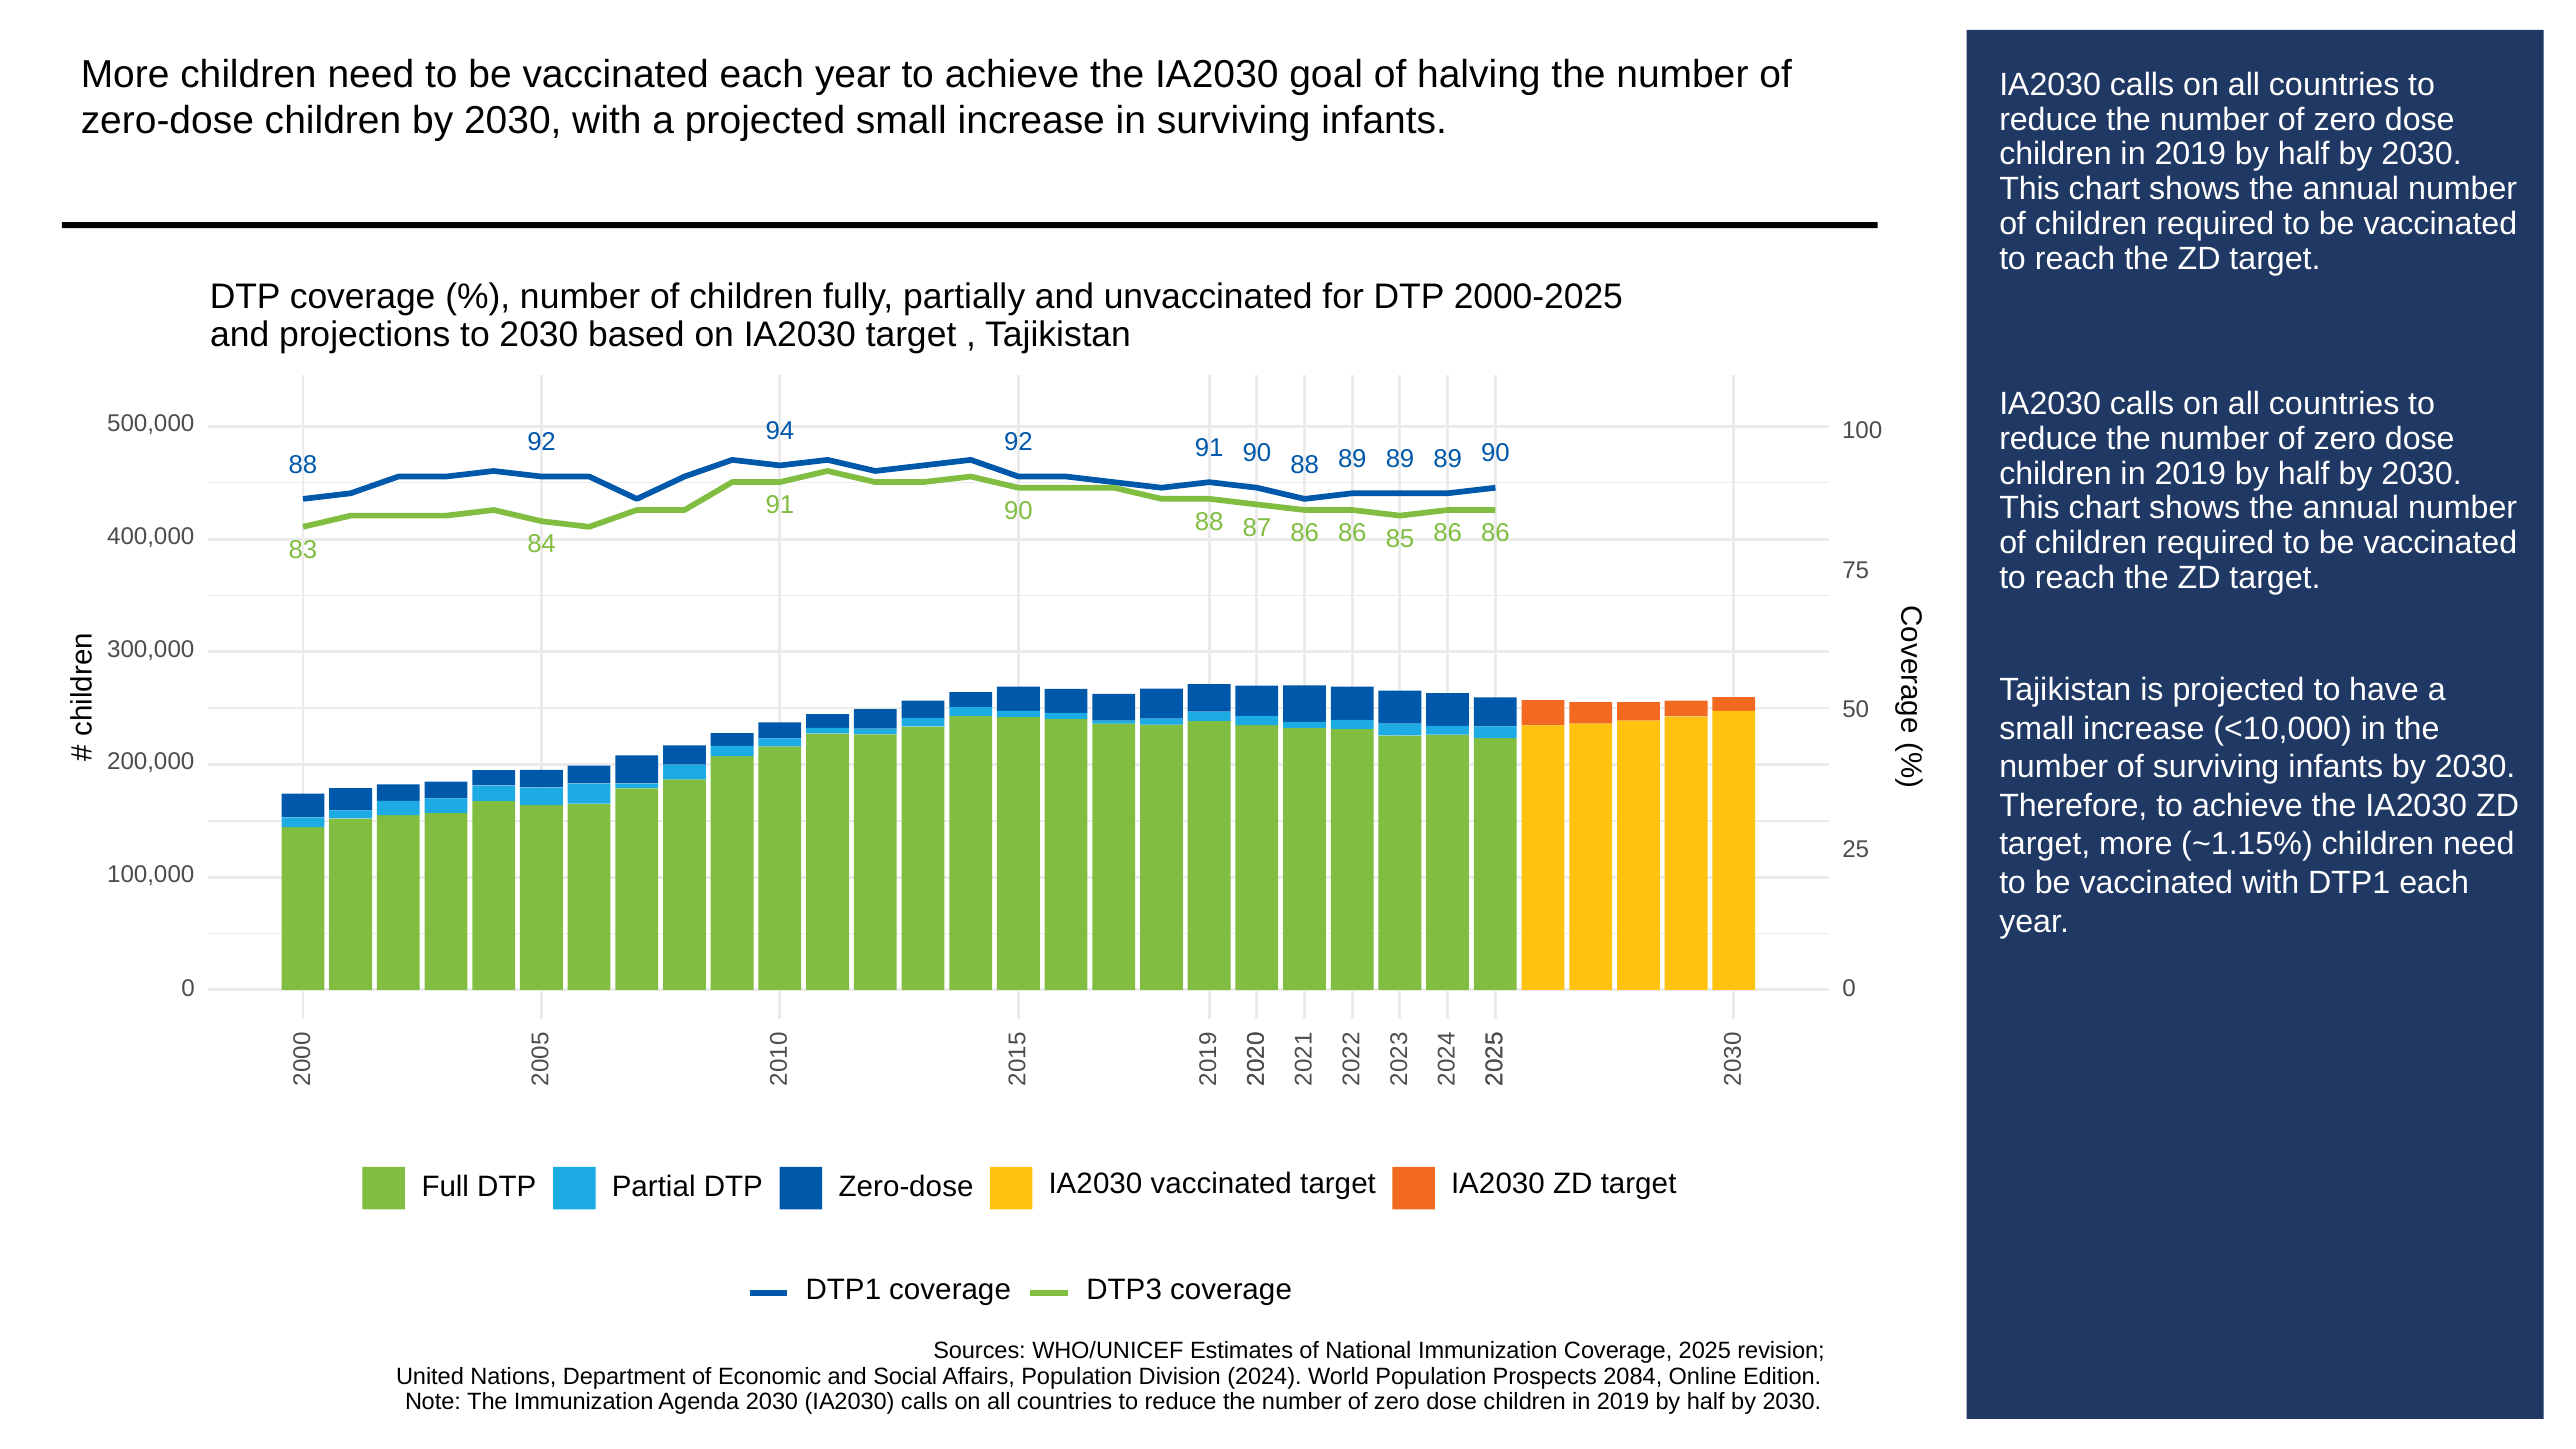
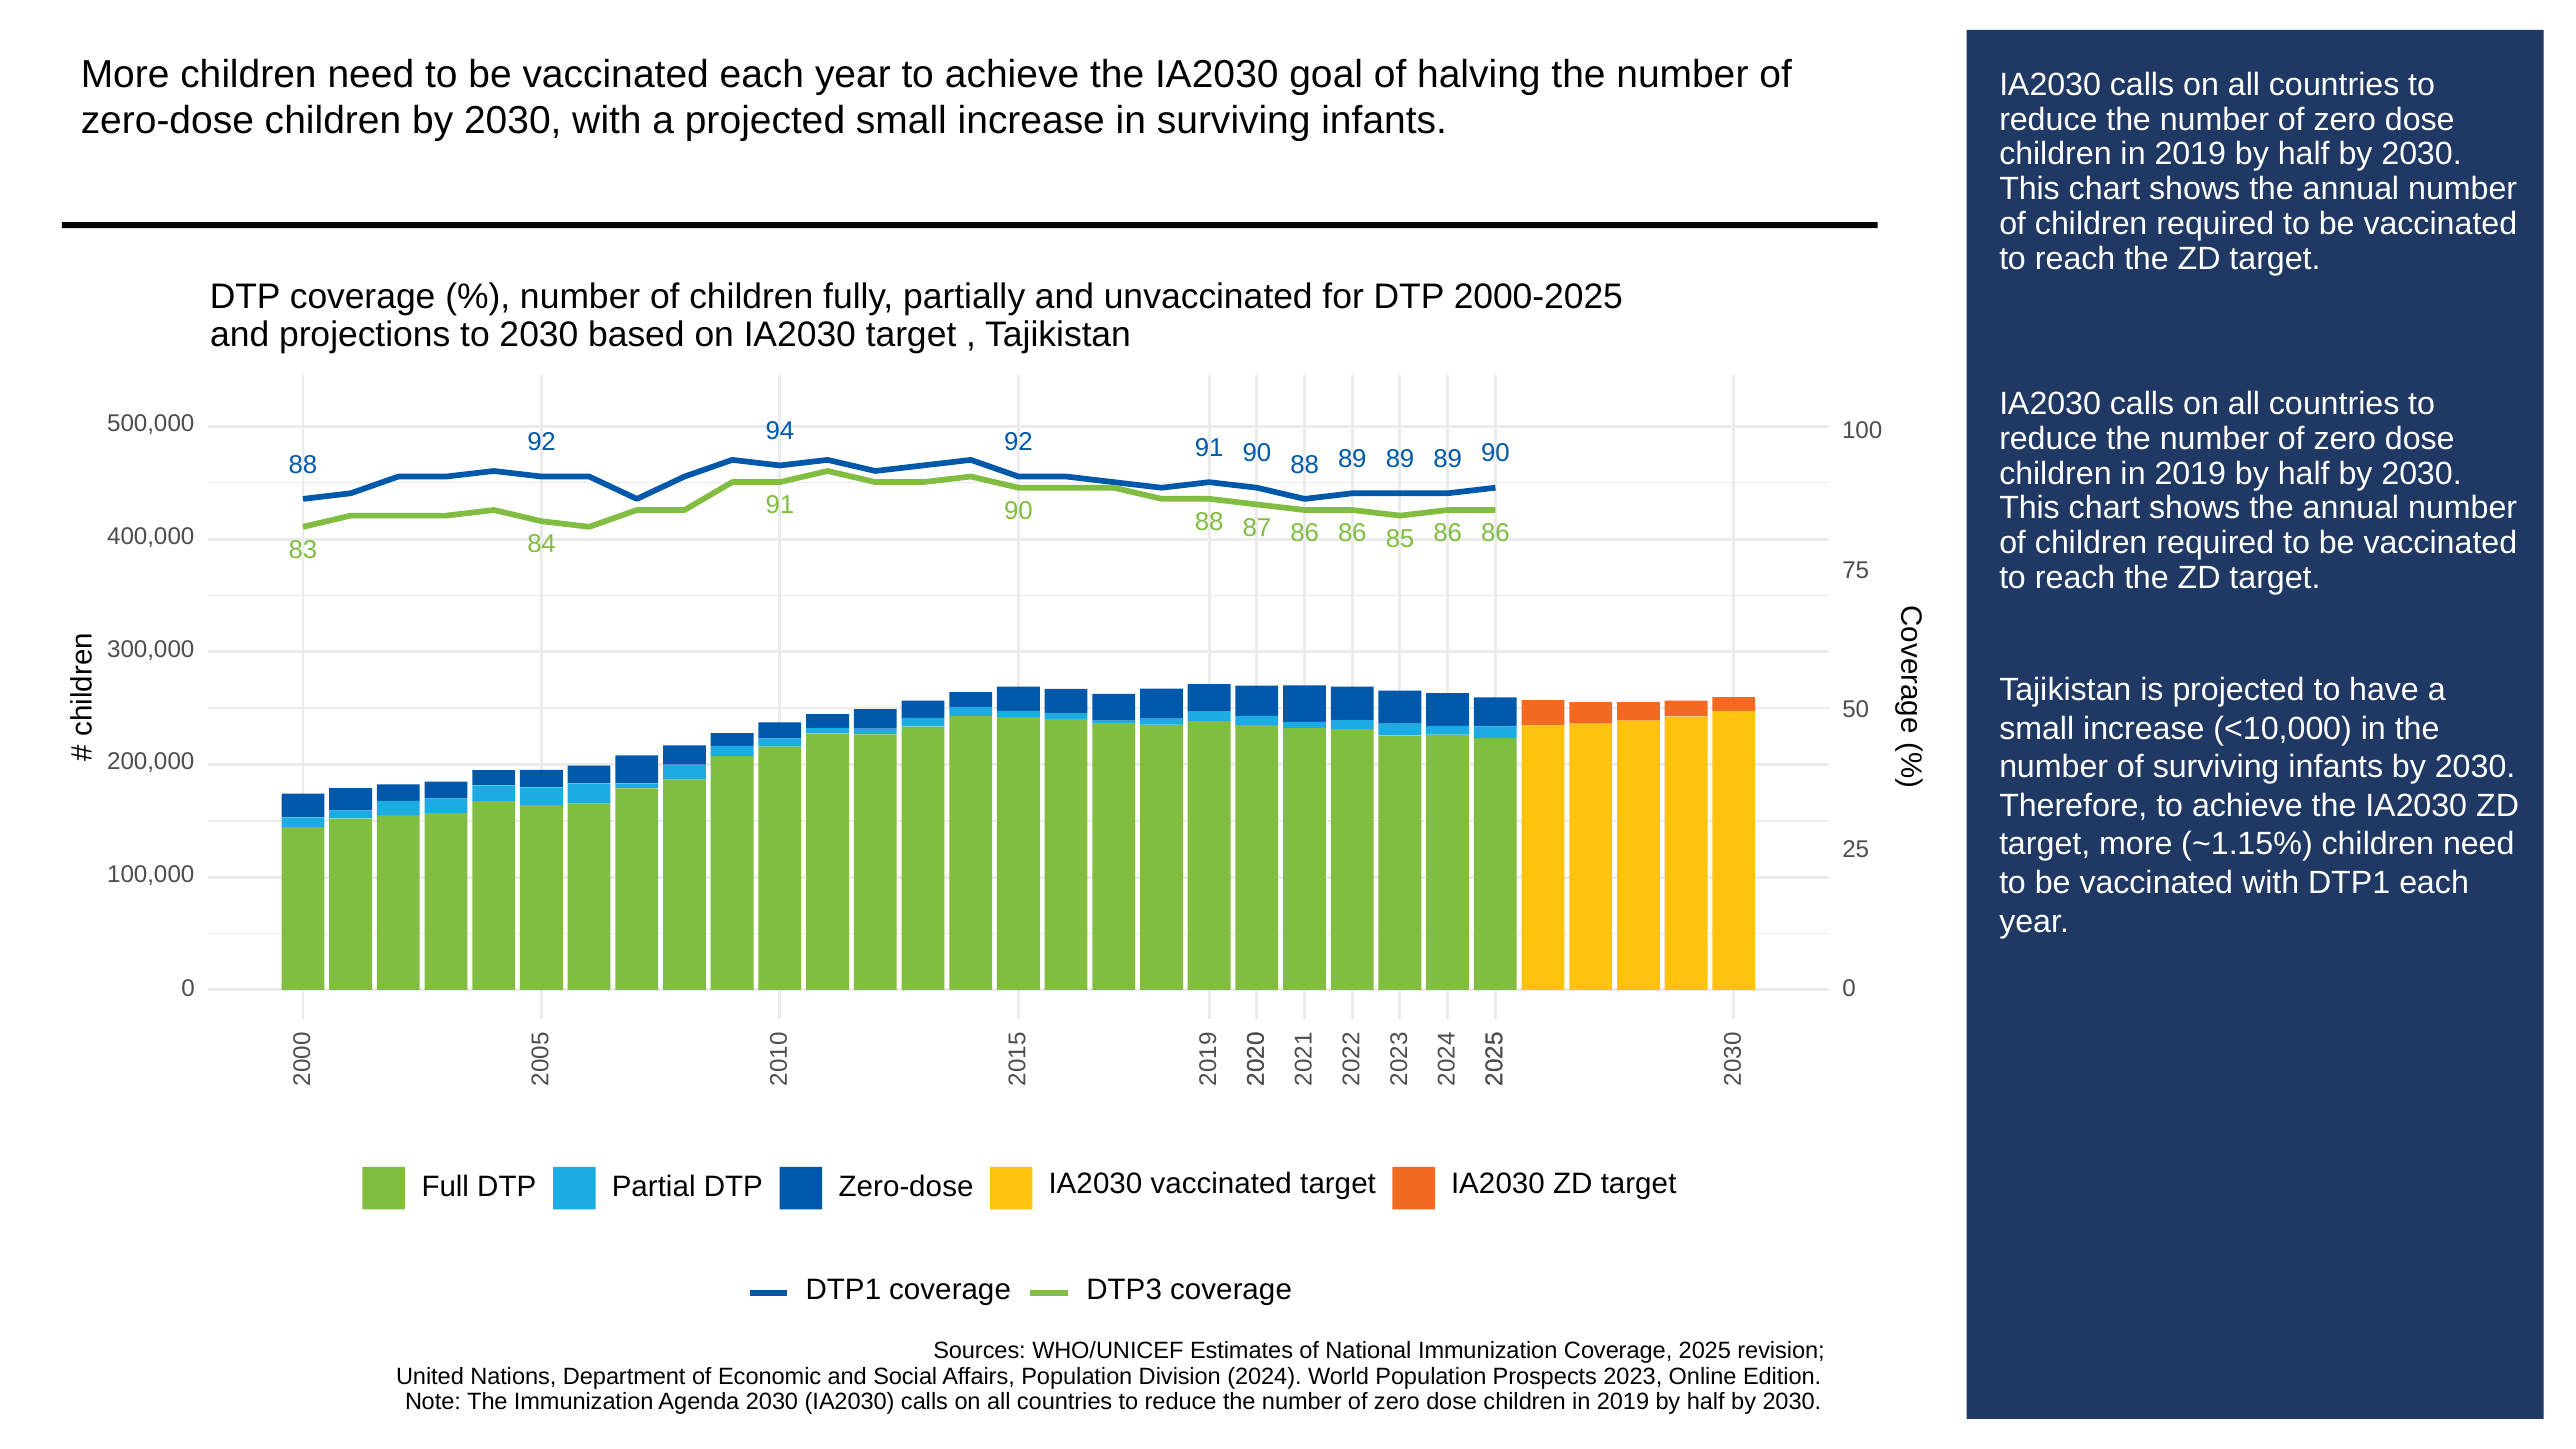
2084: 2084 -> 2023
